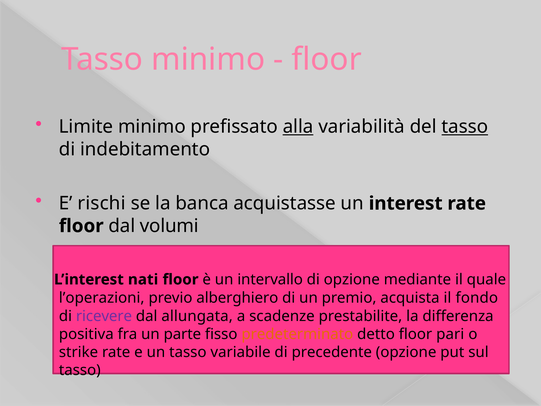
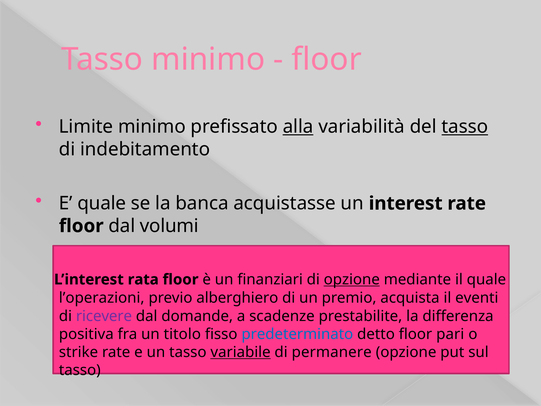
E rischi: rischi -> quale
nati: nati -> rata
intervallo: intervallo -> finanziari
opzione at (352, 279) underline: none -> present
fondo: fondo -> eventi
allungata: allungata -> domande
parte: parte -> titolo
predeterminato colour: orange -> blue
variabile underline: none -> present
precedente: precedente -> permanere
